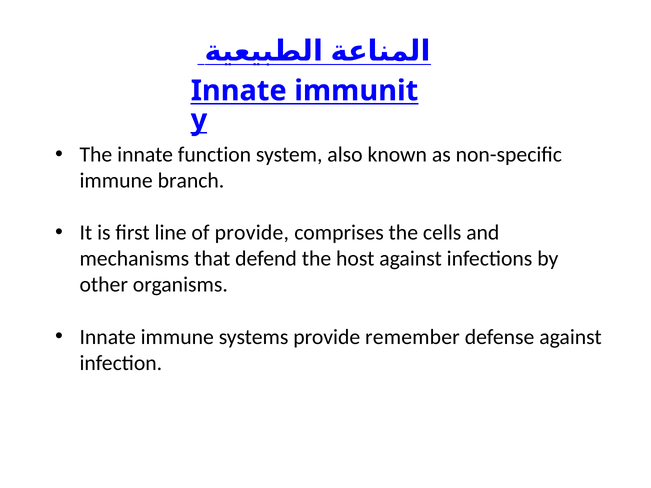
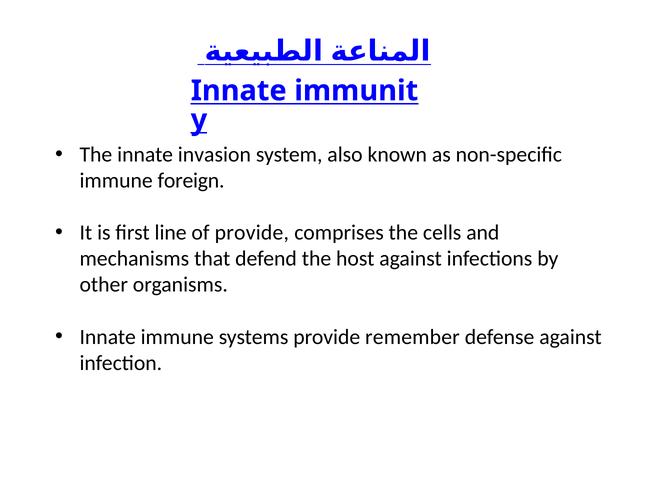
function: function -> invasion
branch: branch -> foreign
